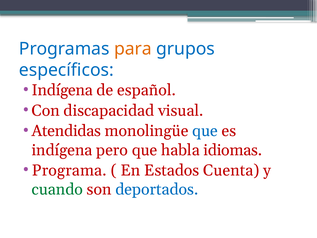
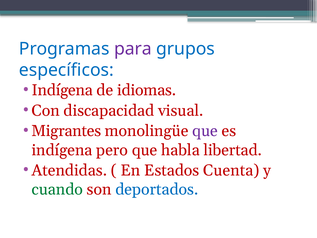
para colour: orange -> purple
español: español -> idiomas
Atendidas: Atendidas -> Migrantes
que at (205, 131) colour: blue -> purple
idiomas: idiomas -> libertad
Programa: Programa -> Atendidas
